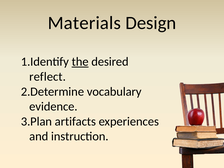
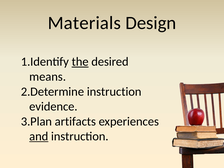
reflect: reflect -> means
vocabulary at (114, 92): vocabulary -> instruction
and underline: none -> present
